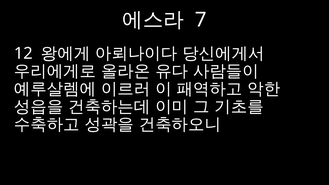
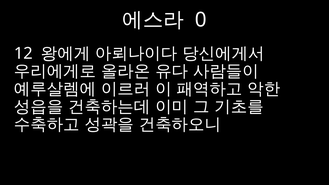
7: 7 -> 0
